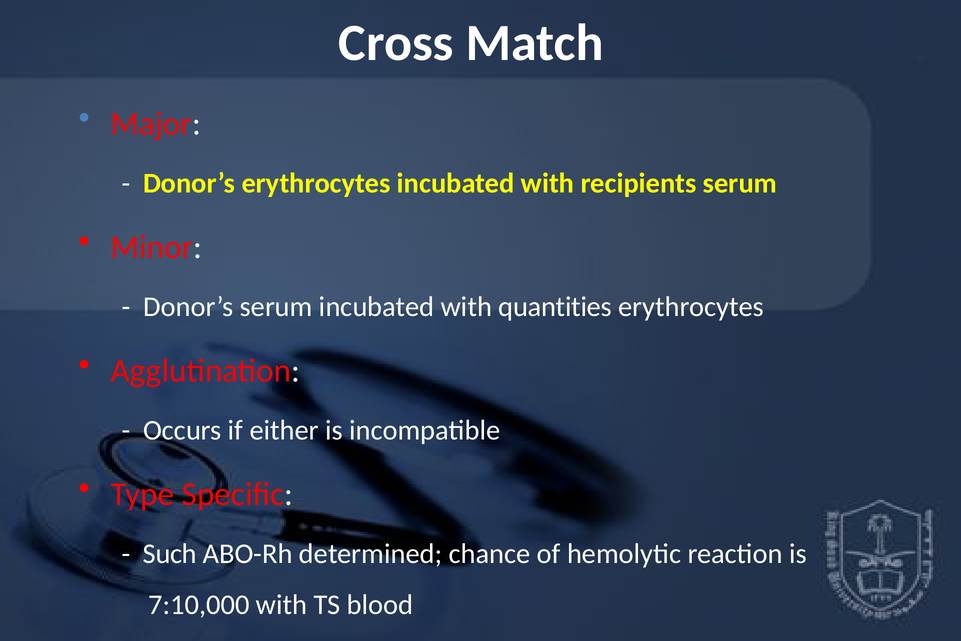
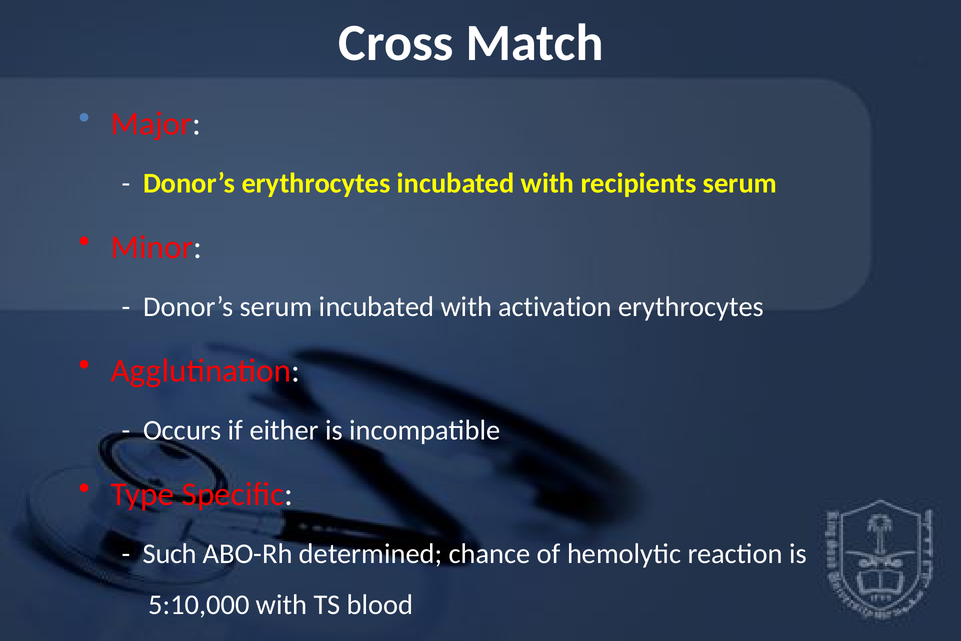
quantities: quantities -> activation
7:10,000: 7:10,000 -> 5:10,000
